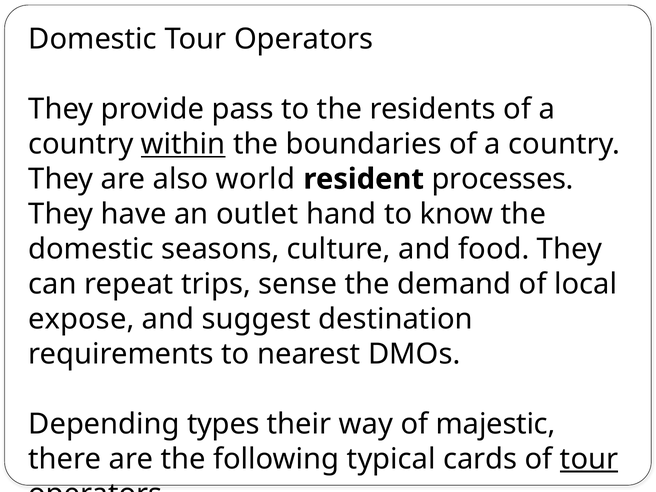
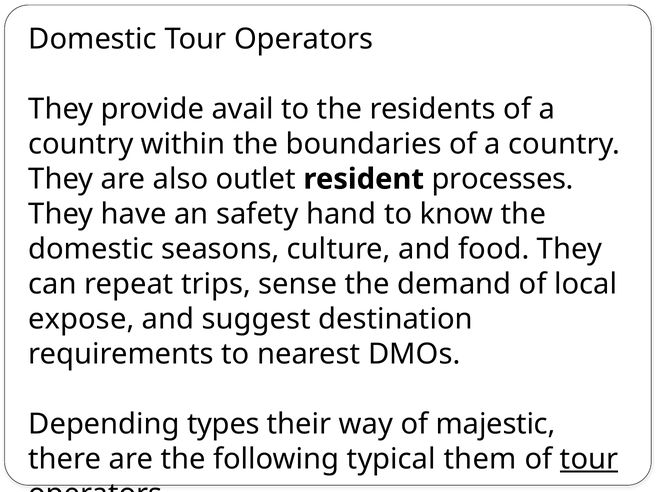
pass: pass -> avail
within underline: present -> none
world: world -> outlet
outlet: outlet -> safety
cards: cards -> them
